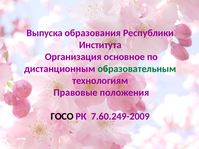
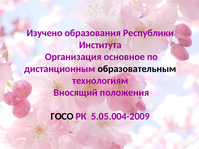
Выпуска: Выпуска -> Изучено
образовательным colour: green -> black
Правовые: Правовые -> Вносящий
7.60.249-2009: 7.60.249-2009 -> 5.05.004-2009
